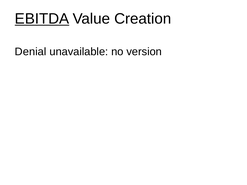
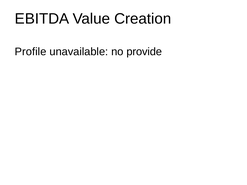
EBITDA underline: present -> none
Denial: Denial -> Profile
version: version -> provide
